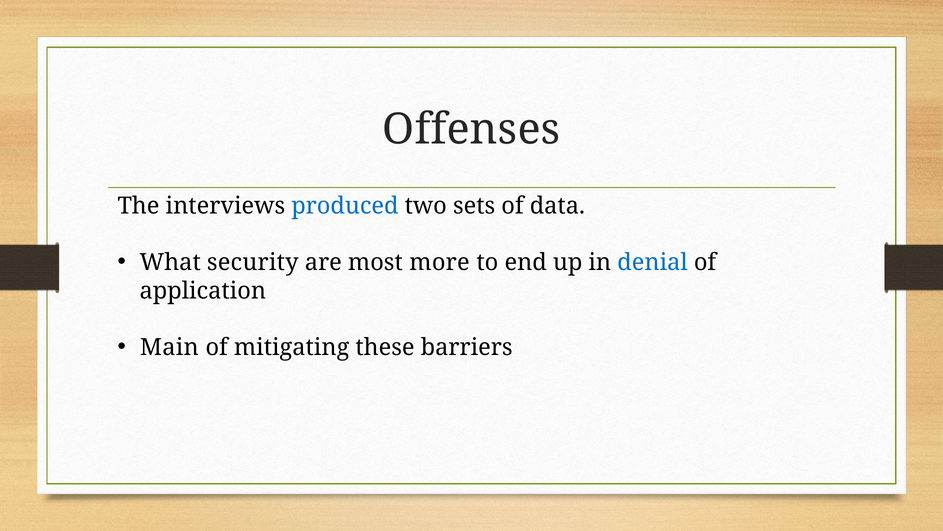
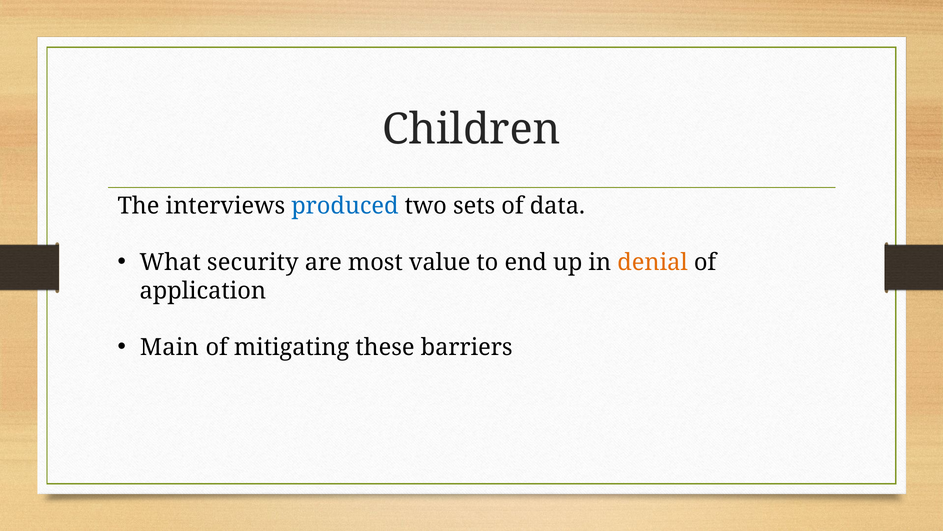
Offenses: Offenses -> Children
more: more -> value
denial colour: blue -> orange
